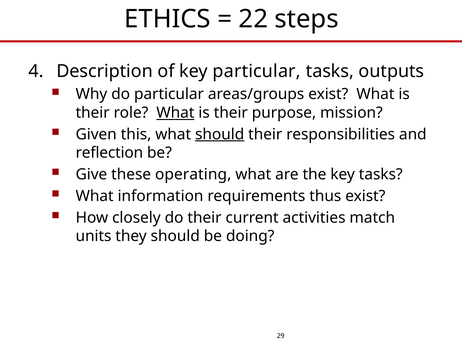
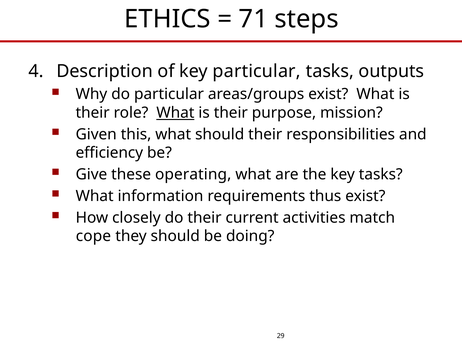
22: 22 -> 71
should at (220, 134) underline: present -> none
reflection: reflection -> efficiency
units: units -> cope
